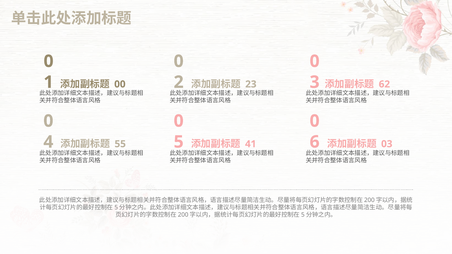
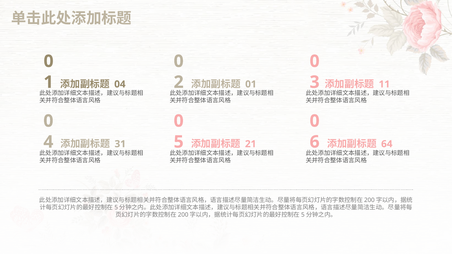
62: 62 -> 11
00: 00 -> 04
23: 23 -> 01
41: 41 -> 21
03: 03 -> 64
55: 55 -> 31
